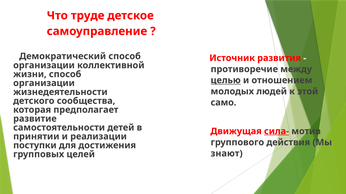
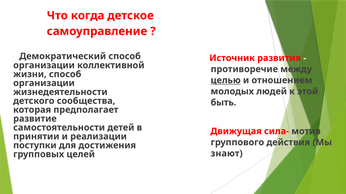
труде: труде -> когда
само: само -> быть
сила- underline: present -> none
